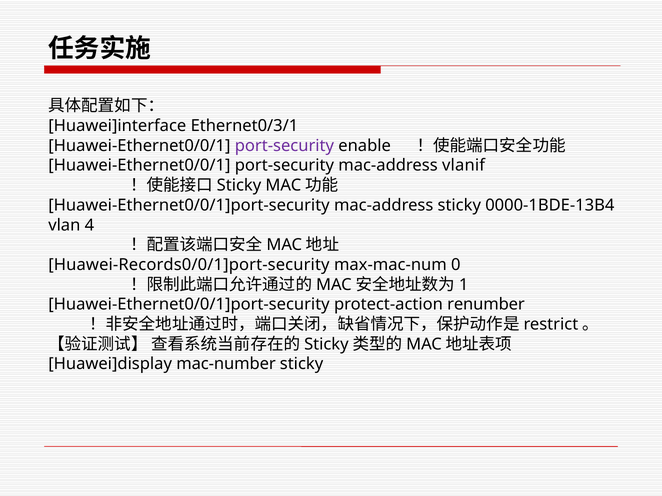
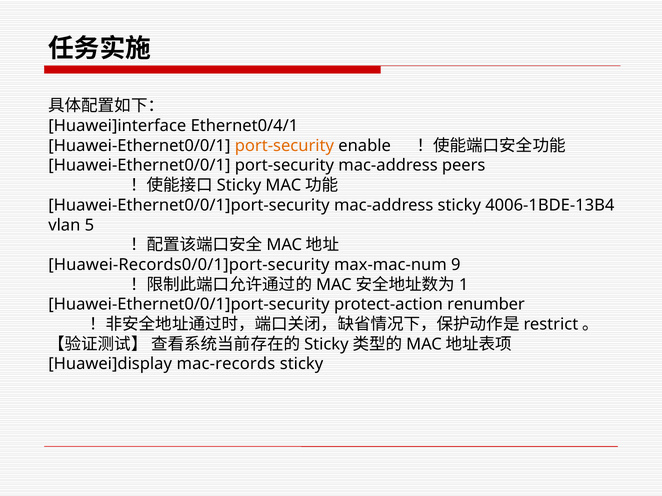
Ethernet0/3/1: Ethernet0/3/1 -> Ethernet0/4/1
port-security at (284, 146) colour: purple -> orange
vlanif: vlanif -> peers
0000-1BDE-13B4: 0000-1BDE-13B4 -> 4006-1BDE-13B4
4: 4 -> 5
0: 0 -> 9
mac-number: mac-number -> mac-records
